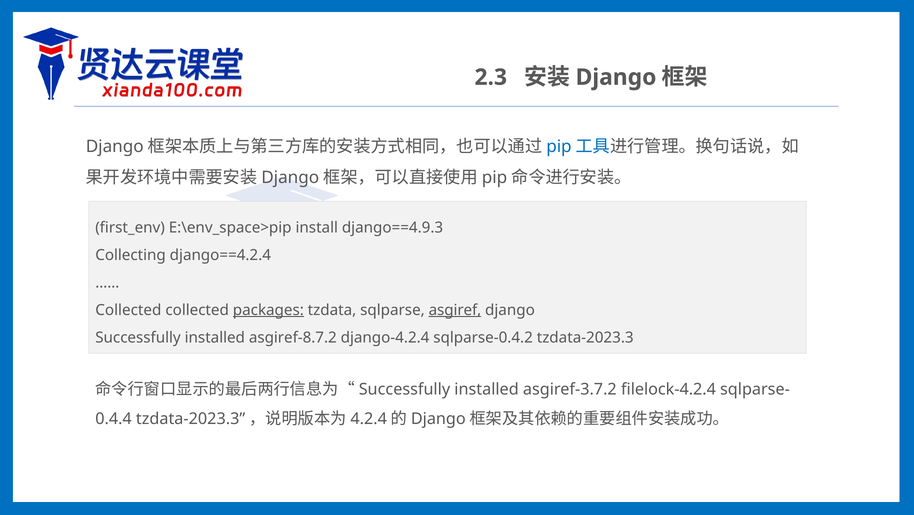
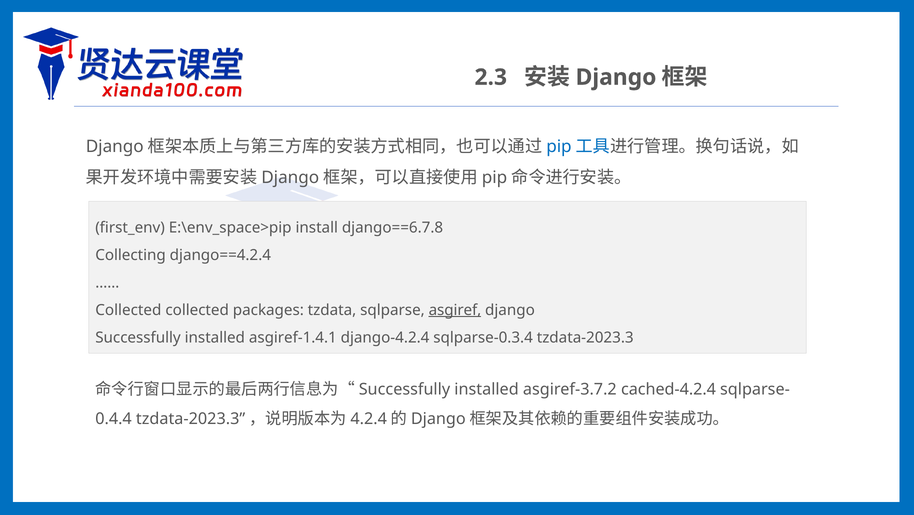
django==4.9.3: django==4.9.3 -> django==6.7.8
packages underline: present -> none
asgiref-8.7.2: asgiref-8.7.2 -> asgiref-1.4.1
sqlparse-0.4.2: sqlparse-0.4.2 -> sqlparse-0.3.4
filelock-4.2.4: filelock-4.2.4 -> cached-4.2.4
